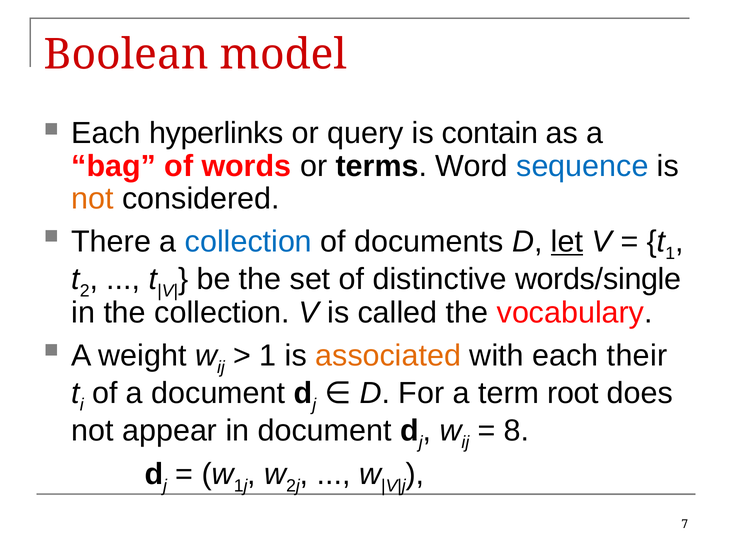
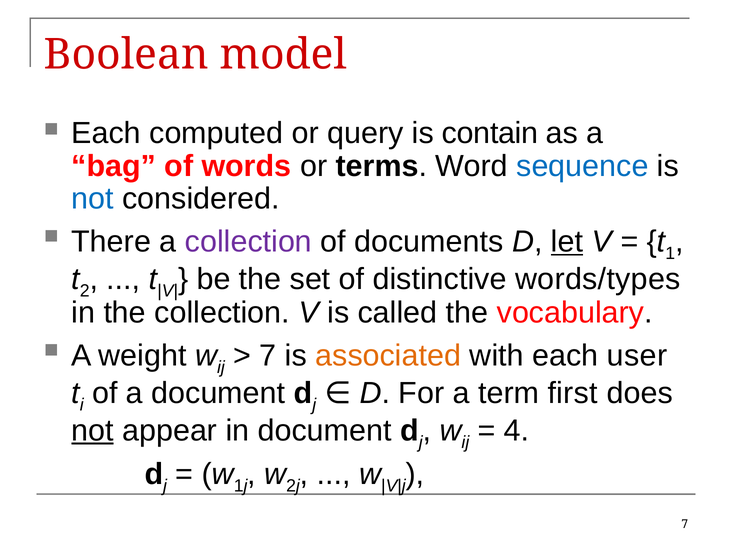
hyperlinks: hyperlinks -> computed
not at (93, 199) colour: orange -> blue
collection at (248, 242) colour: blue -> purple
words/single: words/single -> words/types
1 at (268, 356): 1 -> 7
their: their -> user
root: root -> first
not at (93, 431) underline: none -> present
8: 8 -> 4
